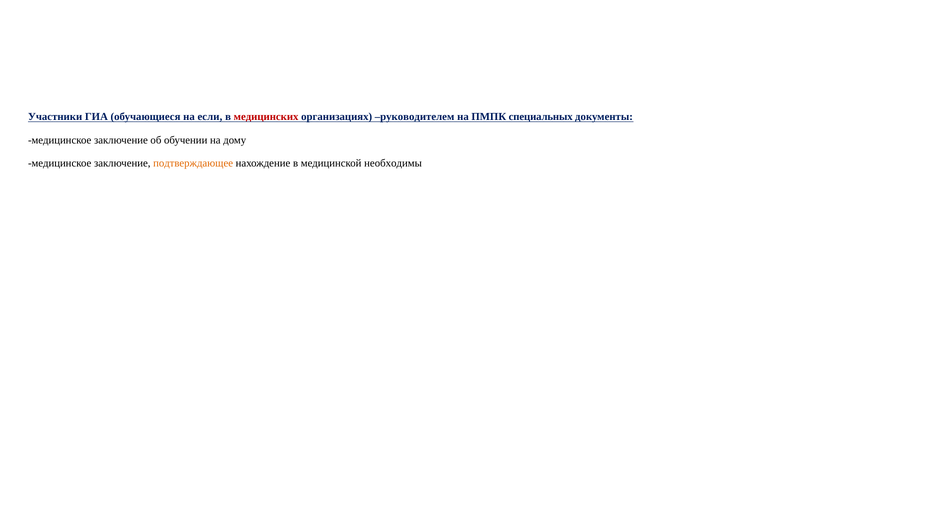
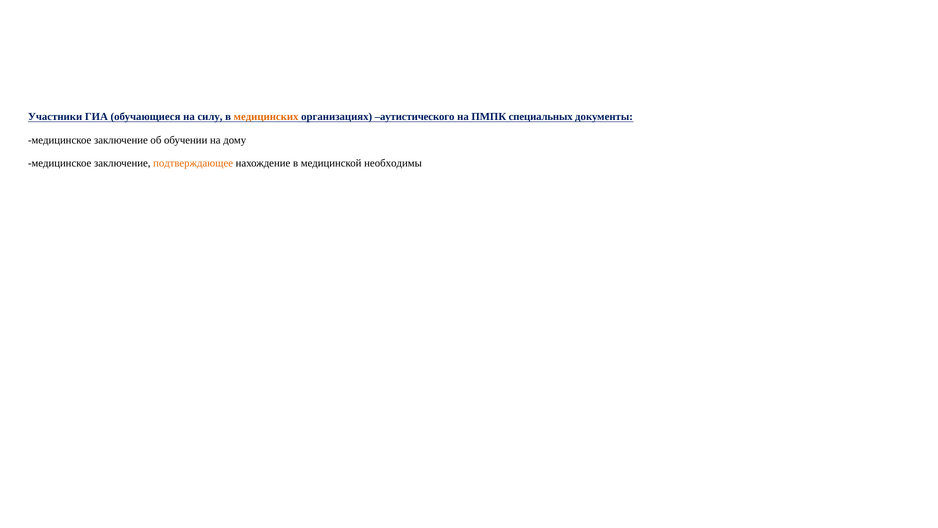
если: если -> силу
медицинских colour: red -> orange
руководителем: руководителем -> аутистического
